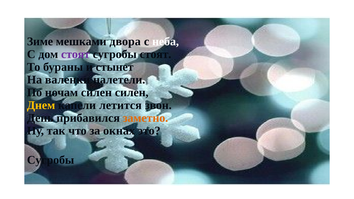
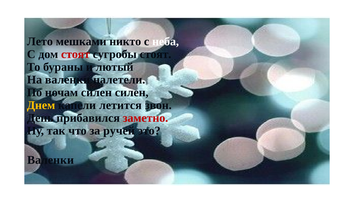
Зиме: Зиме -> Лето
двора: двора -> никто
стоят at (76, 54) colour: purple -> red
стынет: стынет -> лютый
заметно colour: orange -> red
окнах: окнах -> ручей
Сугробы at (51, 160): Сугробы -> Валенки
